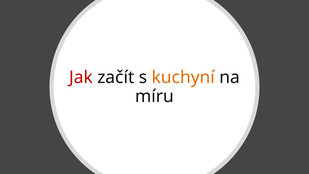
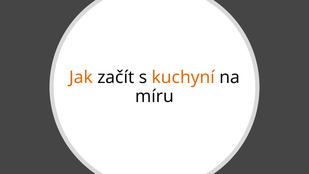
Jak colour: red -> orange
